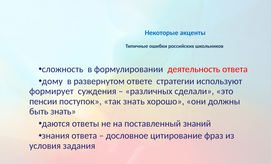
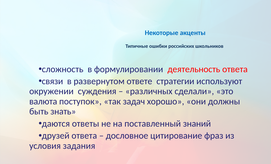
дому: дому -> связи
формирует: формирует -> окружении
пенсии: пенсии -> валюта
так знать: знать -> задач
знания: знания -> друзей
